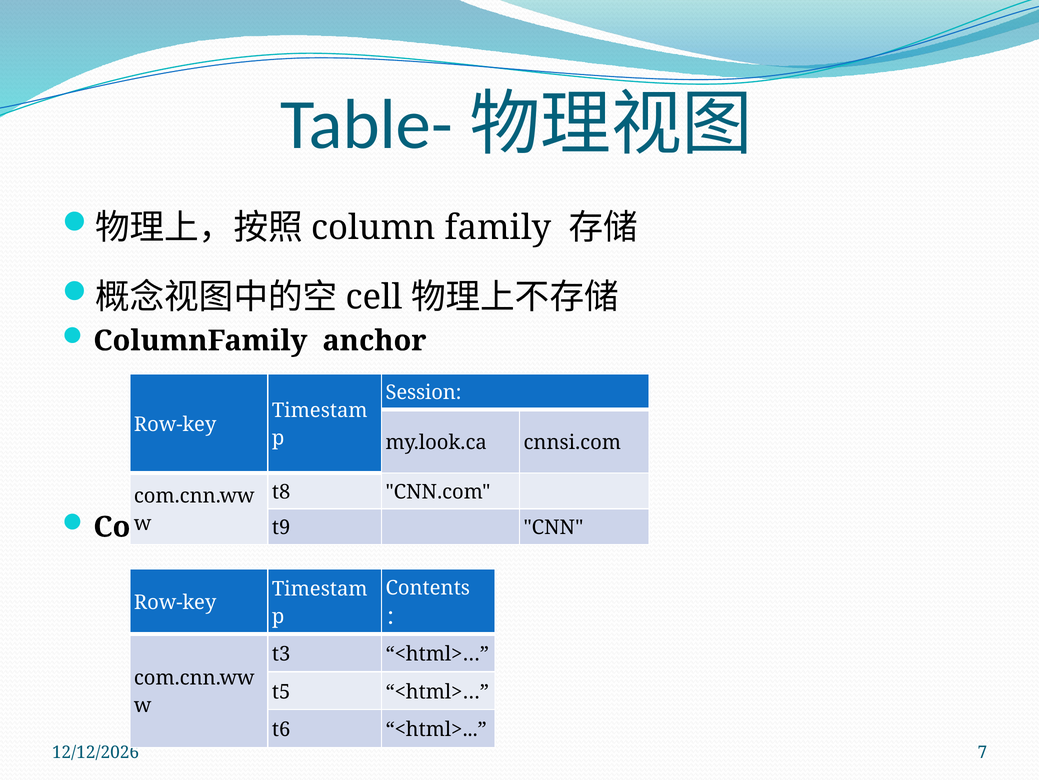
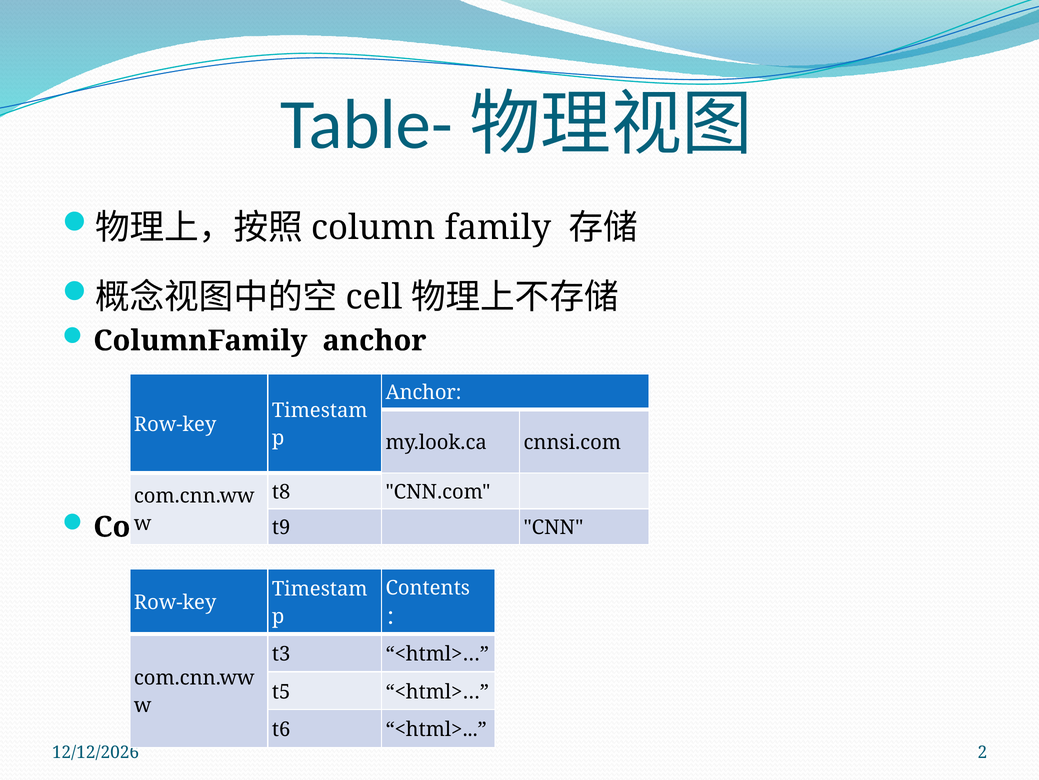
Session at (424, 392): Session -> Anchor
7: 7 -> 2
